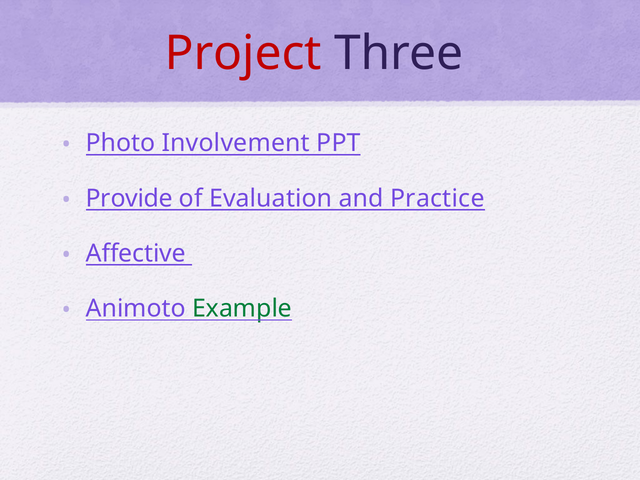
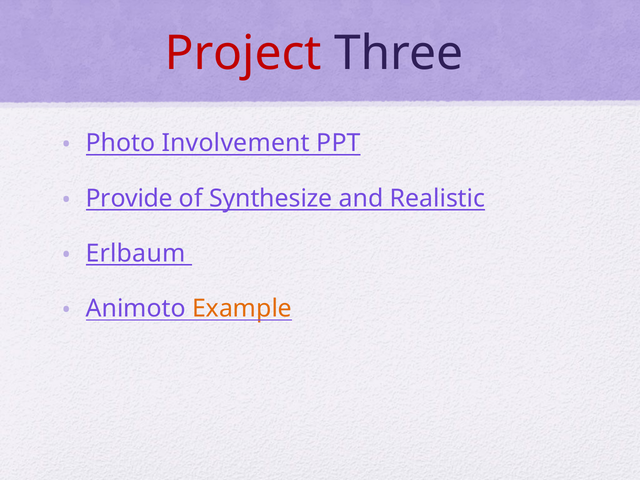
Evaluation: Evaluation -> Synthesize
Practice: Practice -> Realistic
Affective: Affective -> Erlbaum
Example colour: green -> orange
